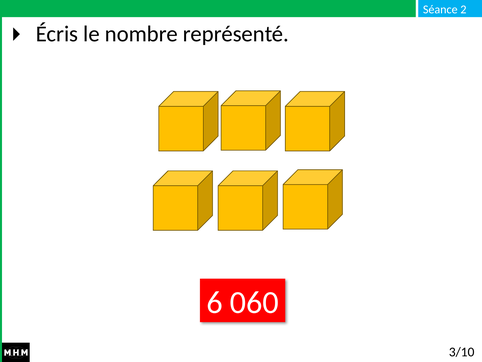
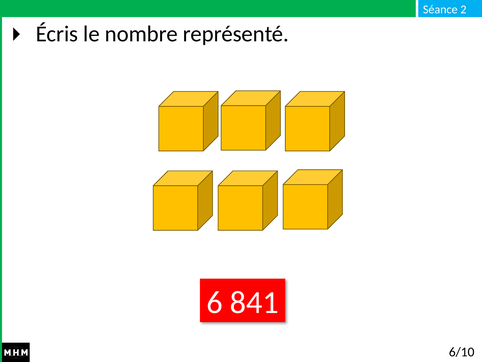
060: 060 -> 841
3/10: 3/10 -> 6/10
